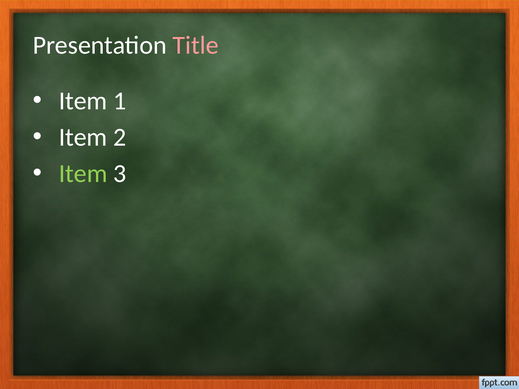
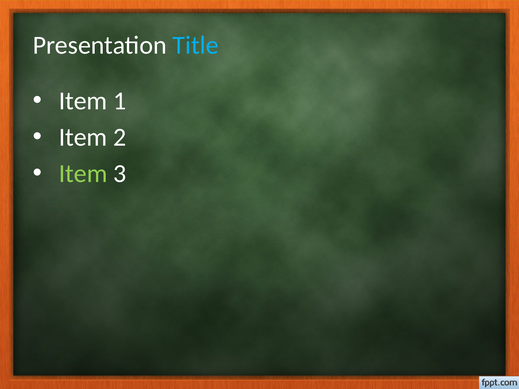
Title colour: pink -> light blue
